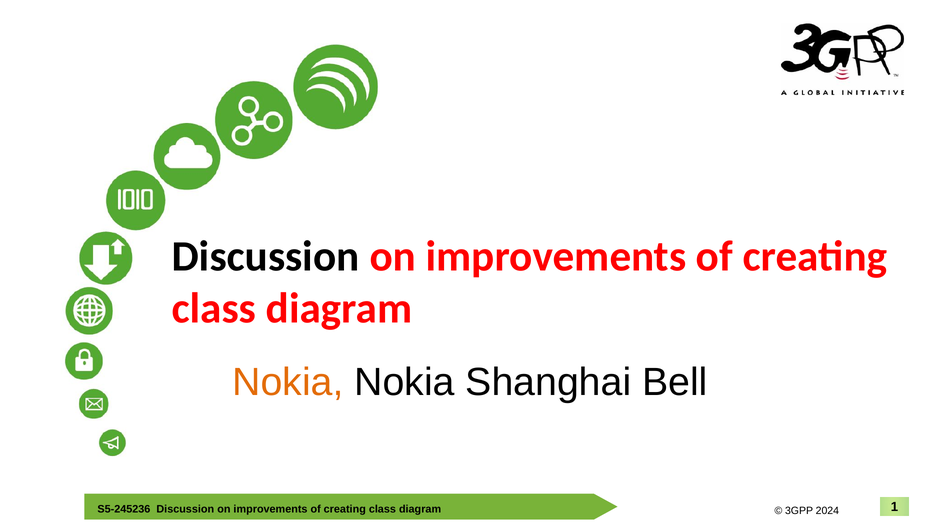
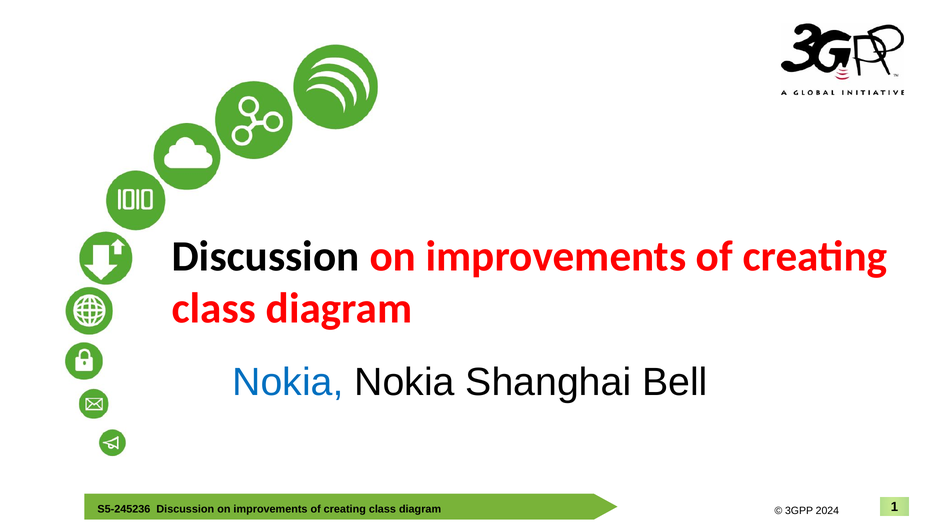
Nokia at (288, 382) colour: orange -> blue
